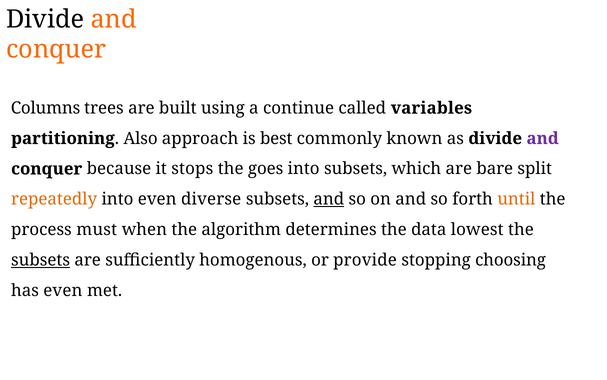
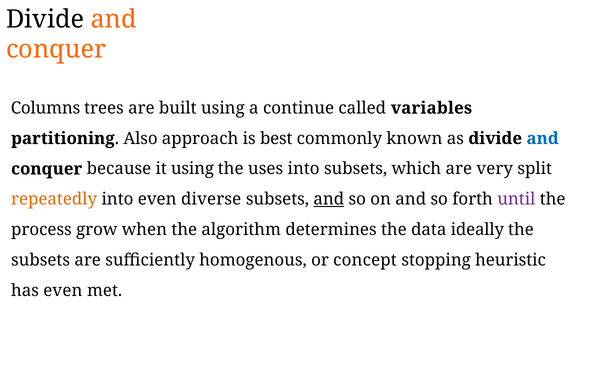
and at (543, 138) colour: purple -> blue
it stops: stops -> using
goes: goes -> uses
bare: bare -> very
until colour: orange -> purple
must: must -> grow
lowest: lowest -> ideally
subsets at (41, 260) underline: present -> none
provide: provide -> concept
choosing: choosing -> heuristic
